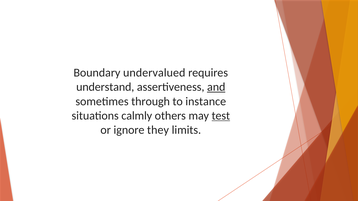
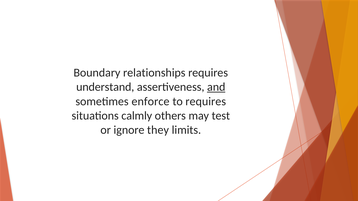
undervalued: undervalued -> relationships
through: through -> enforce
to instance: instance -> requires
test underline: present -> none
